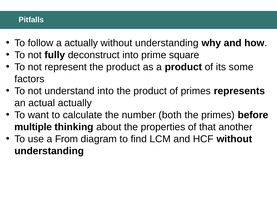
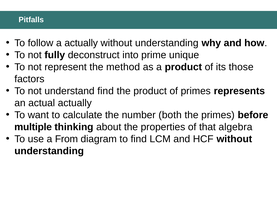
square: square -> unique
represent the product: product -> method
some: some -> those
understand into: into -> find
another: another -> algebra
